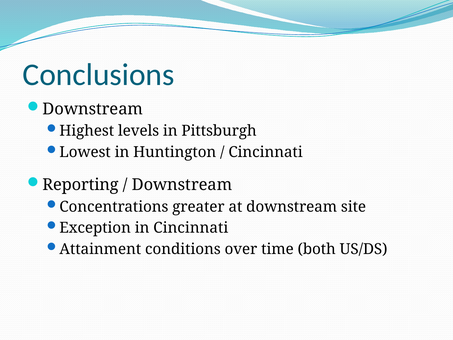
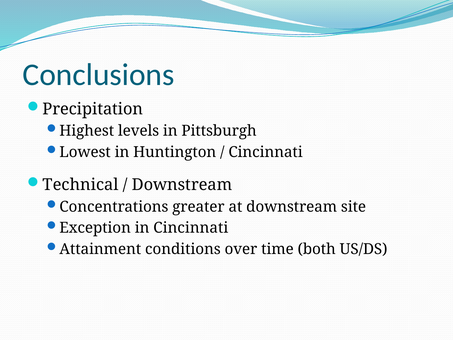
Downstream at (93, 109): Downstream -> Precipitation
Reporting: Reporting -> Technical
